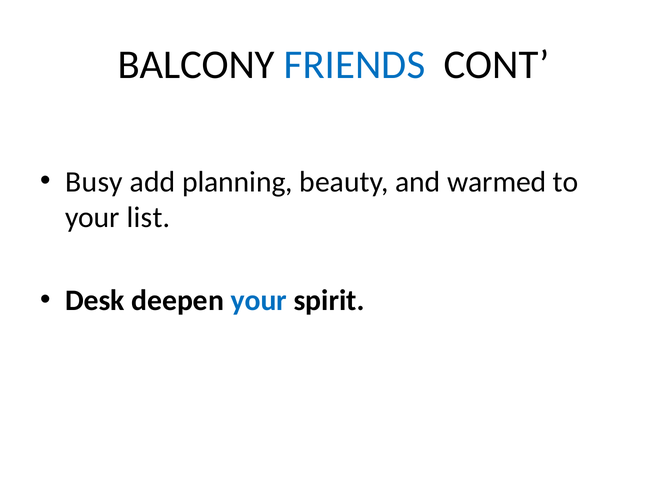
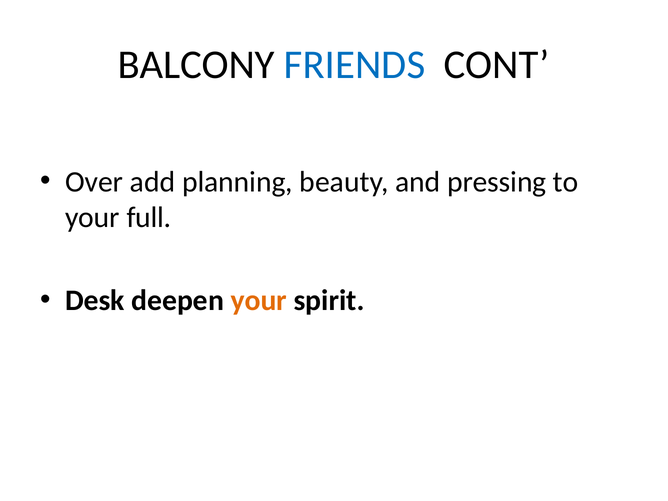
Busy: Busy -> Over
warmed: warmed -> pressing
list: list -> full
your at (259, 301) colour: blue -> orange
